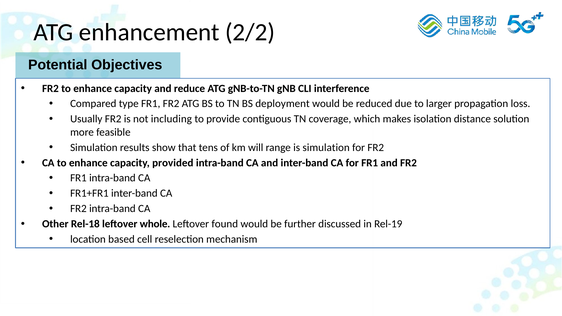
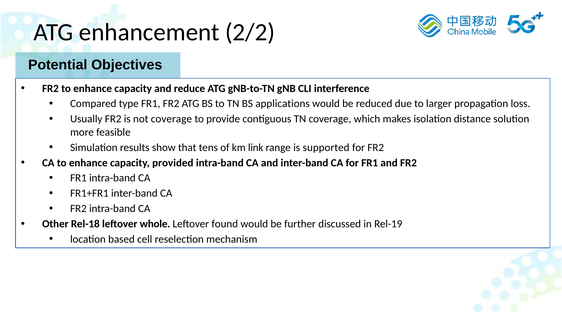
deployment: deployment -> applications
not including: including -> coverage
will: will -> link
is simulation: simulation -> supported
